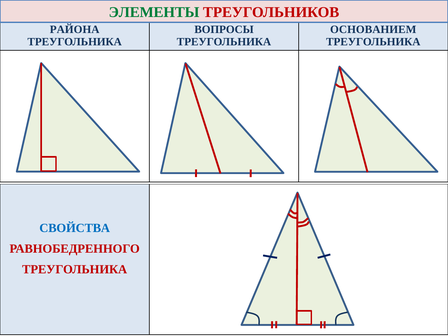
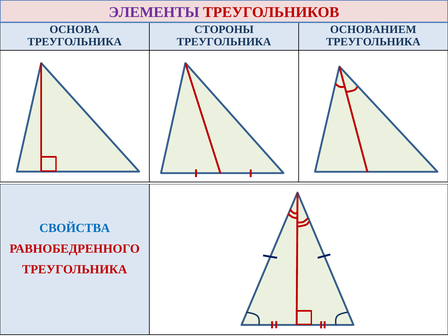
ЭЛЕМЕНТЫ colour: green -> purple
РАЙОНА: РАЙОНА -> ОСНОВА
ВОПРОСЫ: ВОПРОСЫ -> СТОРОНЫ
